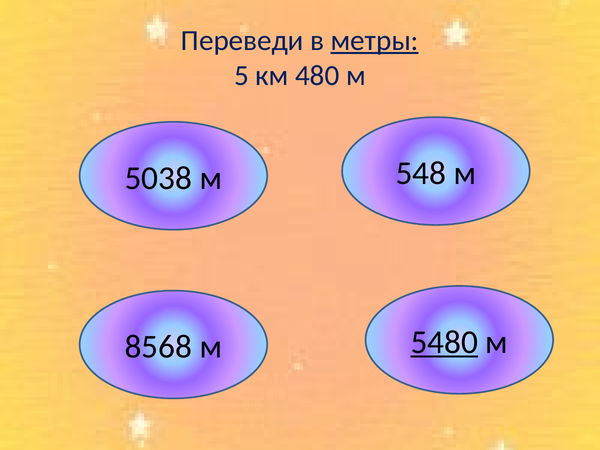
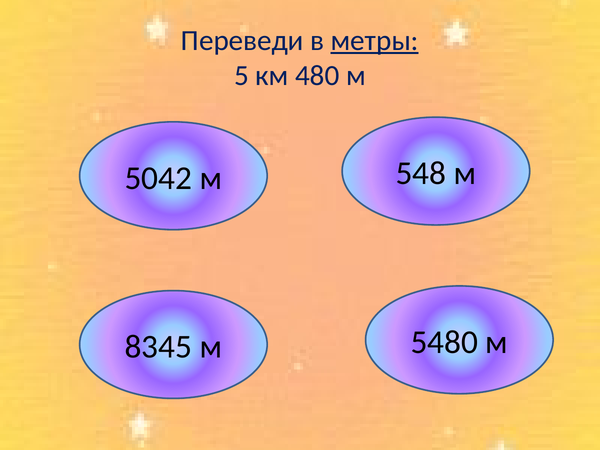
5038: 5038 -> 5042
5480 underline: present -> none
8568: 8568 -> 8345
